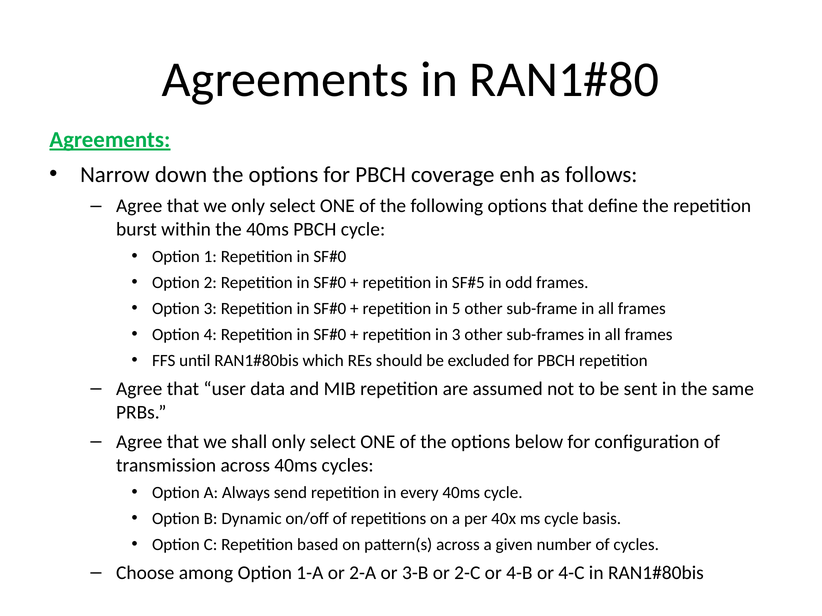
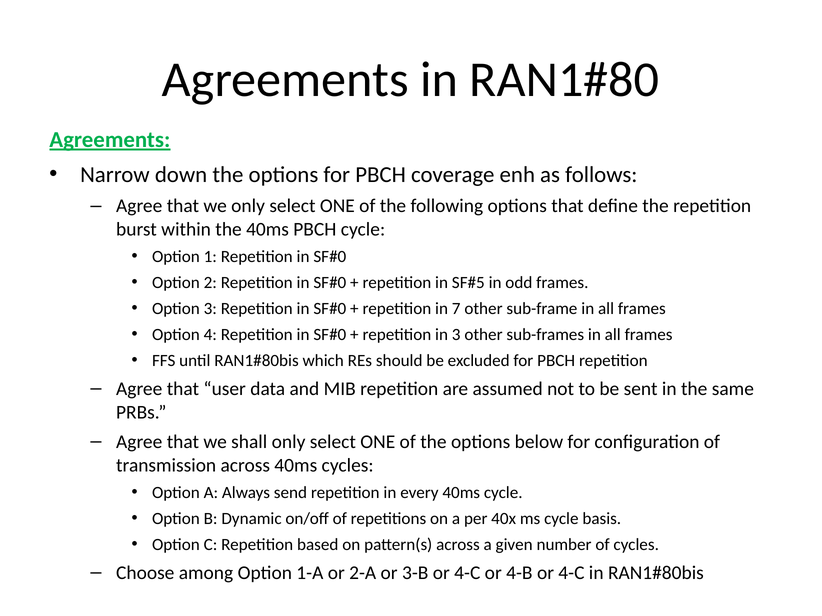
5: 5 -> 7
3-B or 2-C: 2-C -> 4-C
